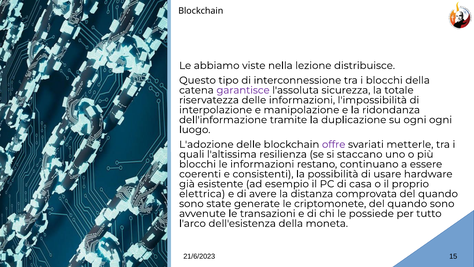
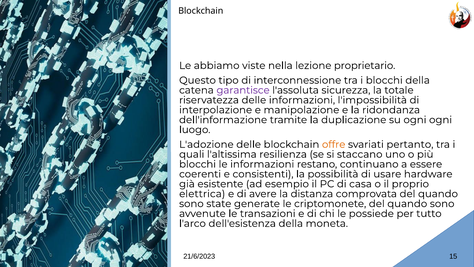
distribuisce: distribuisce -> proprietario
offre colour: purple -> orange
metterle: metterle -> pertanto
